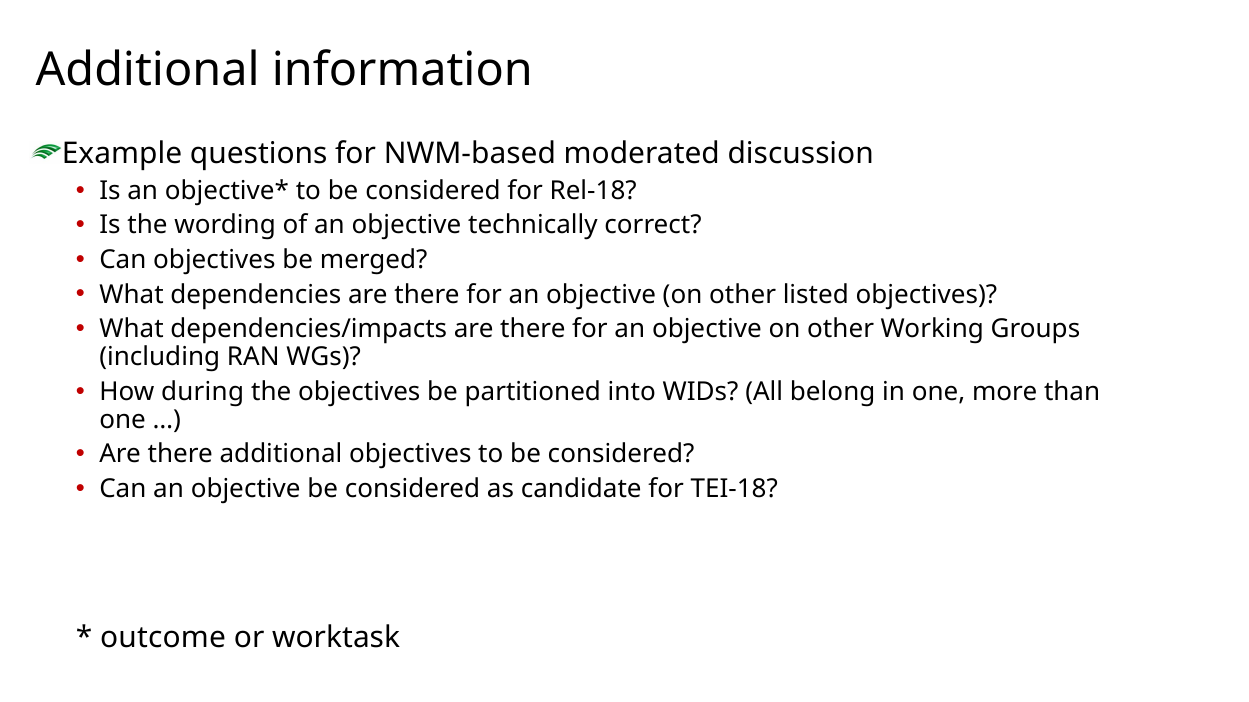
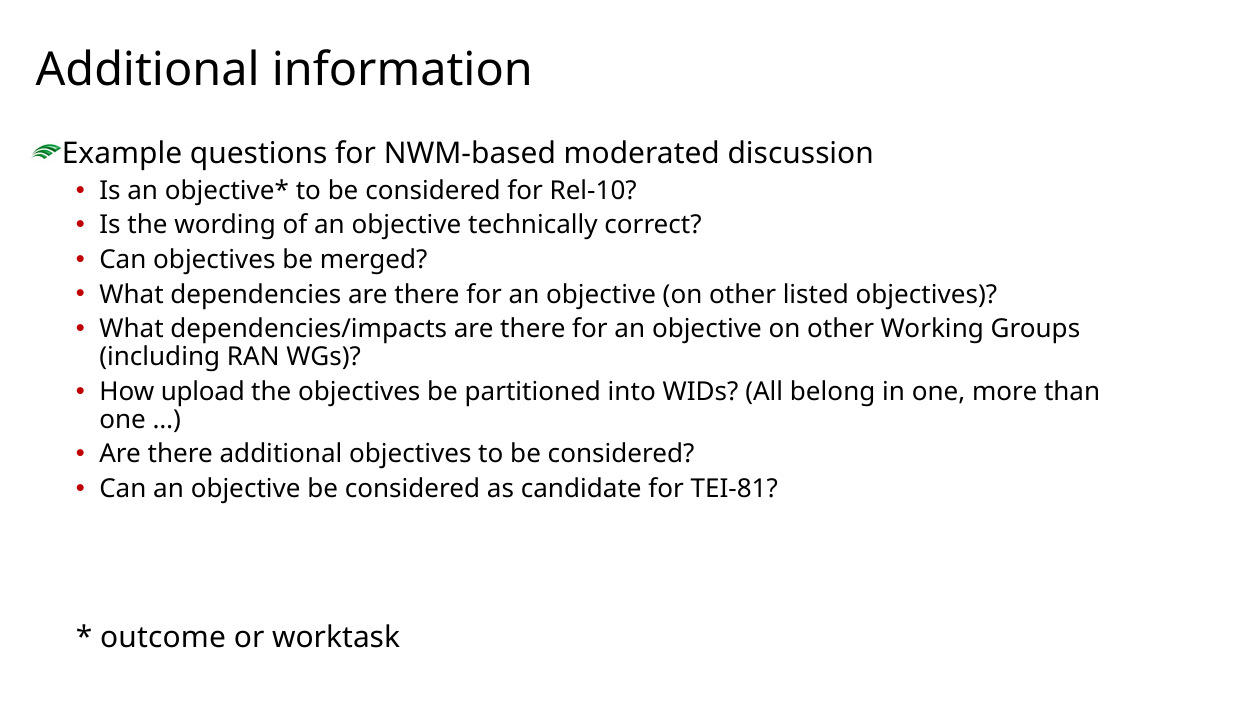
Rel-18: Rel-18 -> Rel-10
during: during -> upload
TEI-18: TEI-18 -> TEI-81
